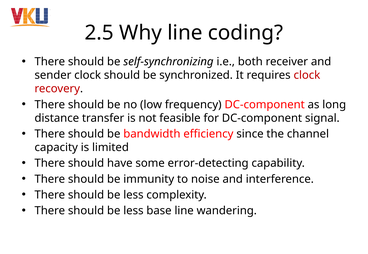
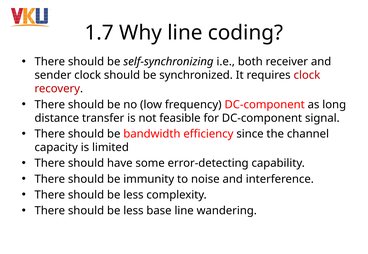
2.5: 2.5 -> 1.7
